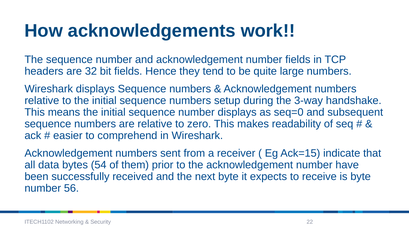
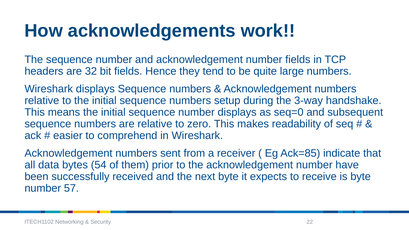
Ack=15: Ack=15 -> Ack=85
56: 56 -> 57
